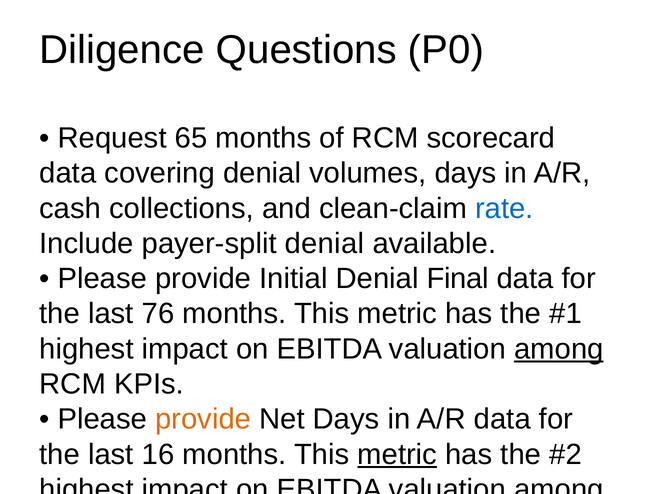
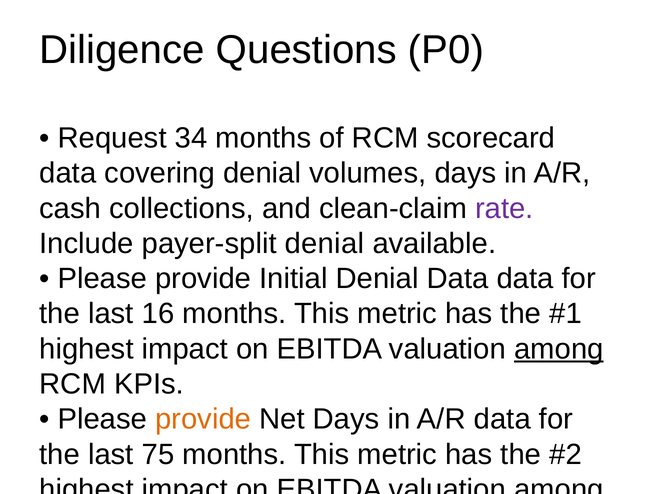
65: 65 -> 34
rate at (504, 208) colour: blue -> purple
Denial Final: Final -> Data
76: 76 -> 16
16: 16 -> 75
metric at (397, 454) underline: present -> none
